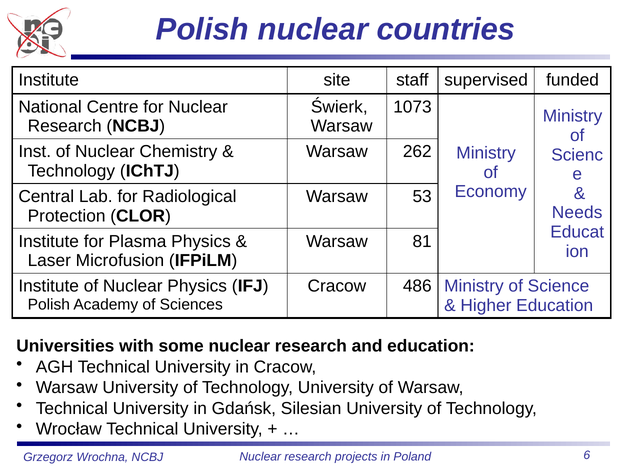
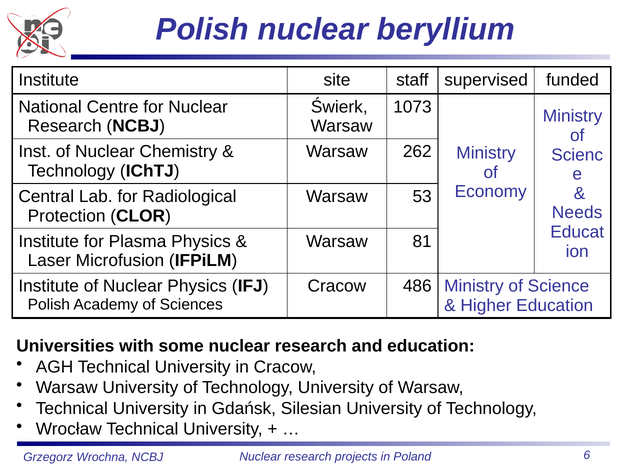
countries: countries -> beryllium
